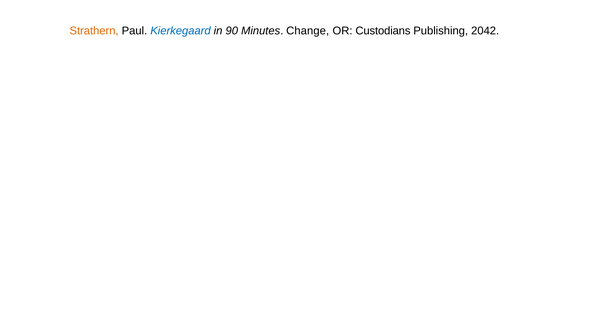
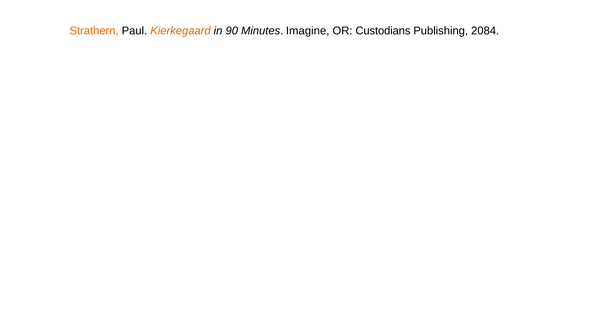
Kierkegaard colour: blue -> orange
Change: Change -> Imagine
2042: 2042 -> 2084
